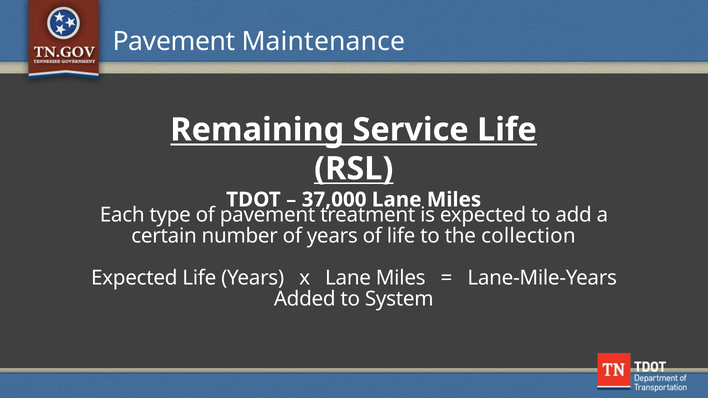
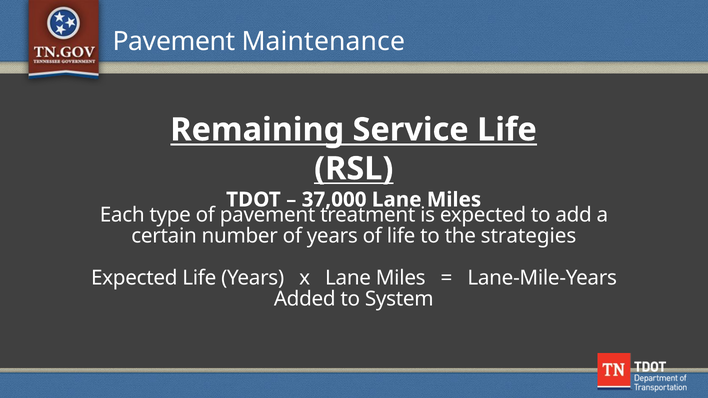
collection: collection -> strategies
